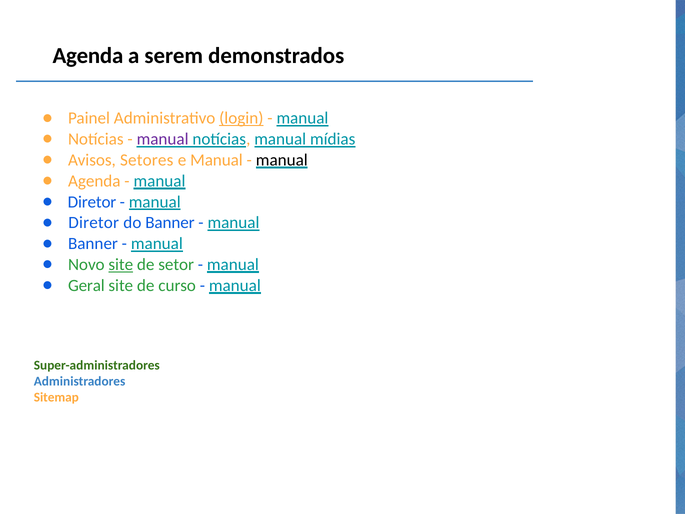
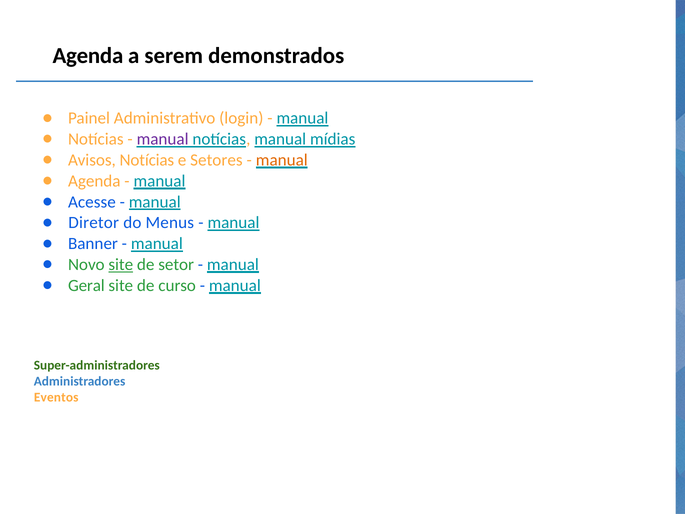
login underline: present -> none
Avisos Setores: Setores -> Notícias
e Manual: Manual -> Setores
manual at (282, 160) colour: black -> orange
Diretor at (92, 202): Diretor -> Acesse
do Banner: Banner -> Menus
Sitemap: Sitemap -> Eventos
